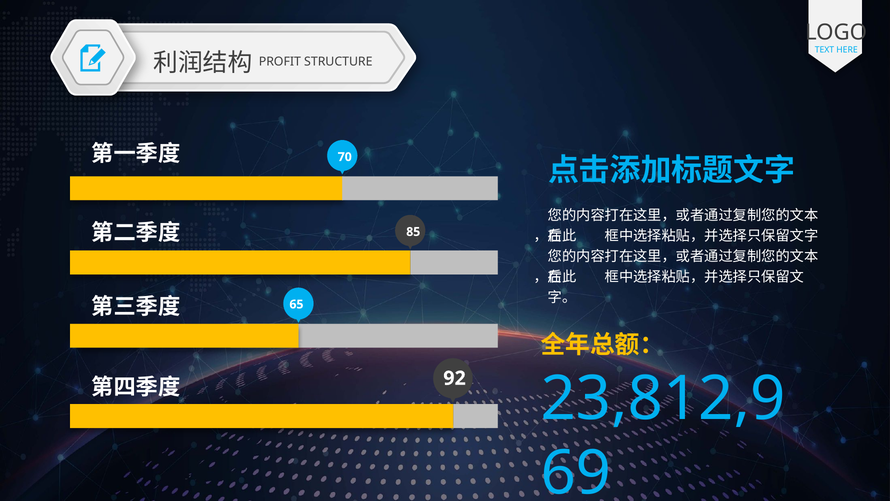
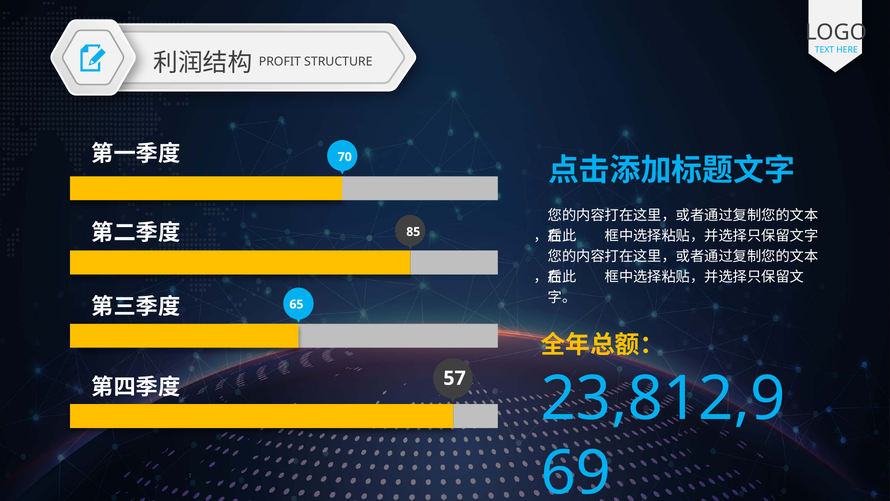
92: 92 -> 57
